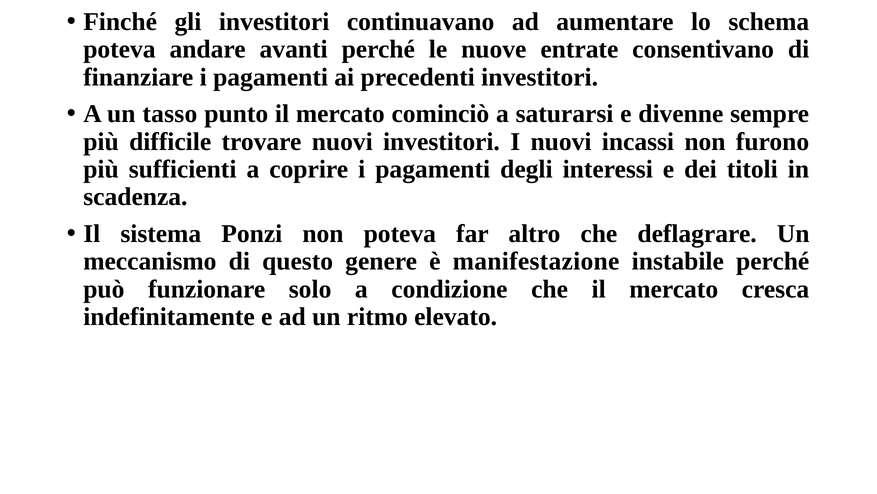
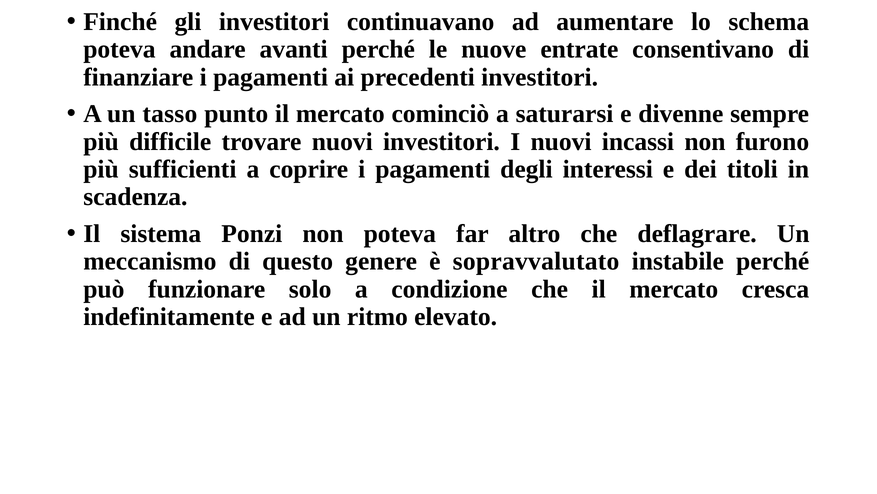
manifestazione: manifestazione -> sopravvalutato
